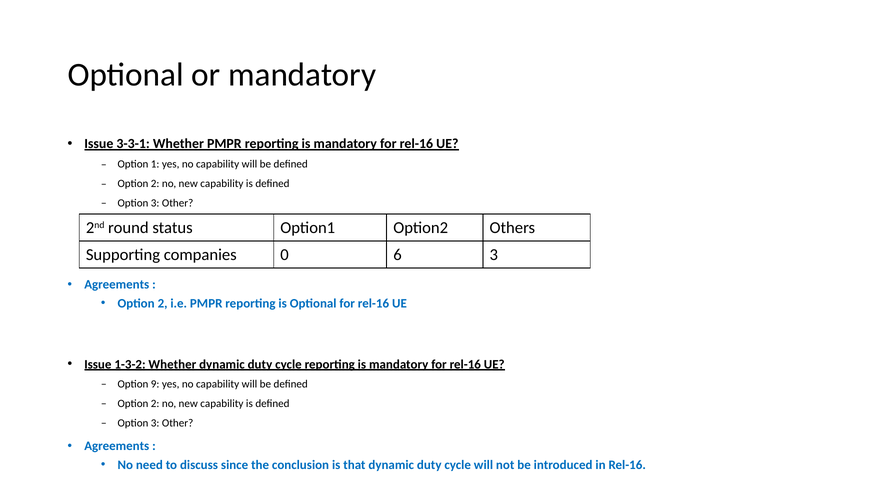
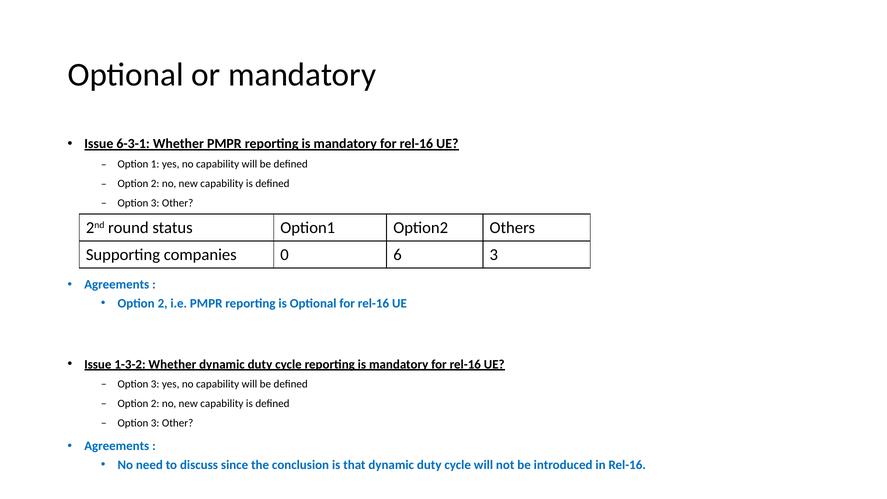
3-3-1: 3-3-1 -> 6-3-1
9 at (155, 384): 9 -> 3
